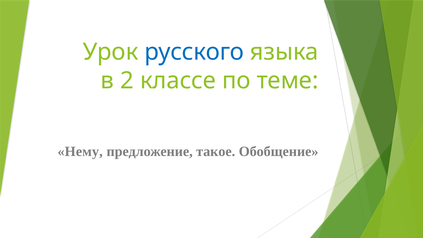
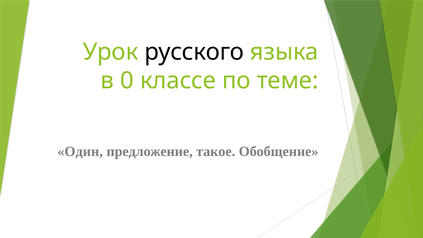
русского colour: blue -> black
2: 2 -> 0
Нему: Нему -> Один
